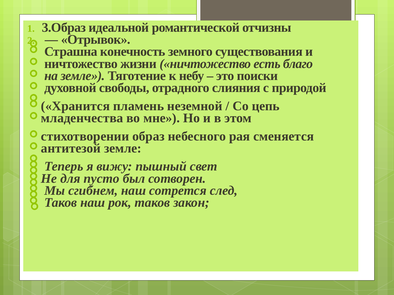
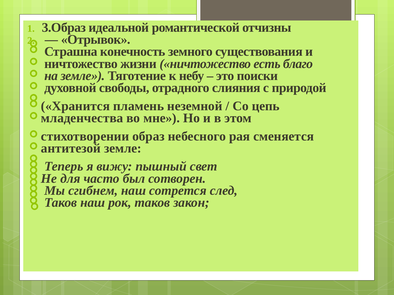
пусто: пусто -> часто
